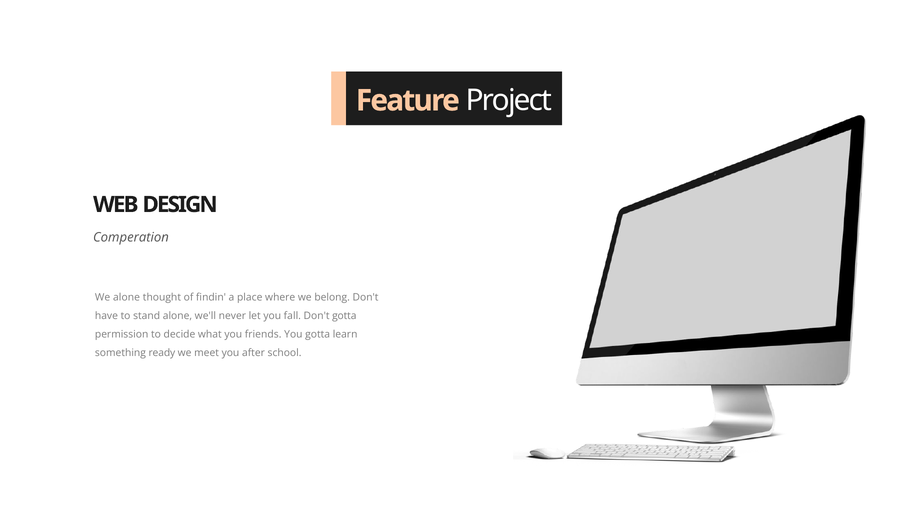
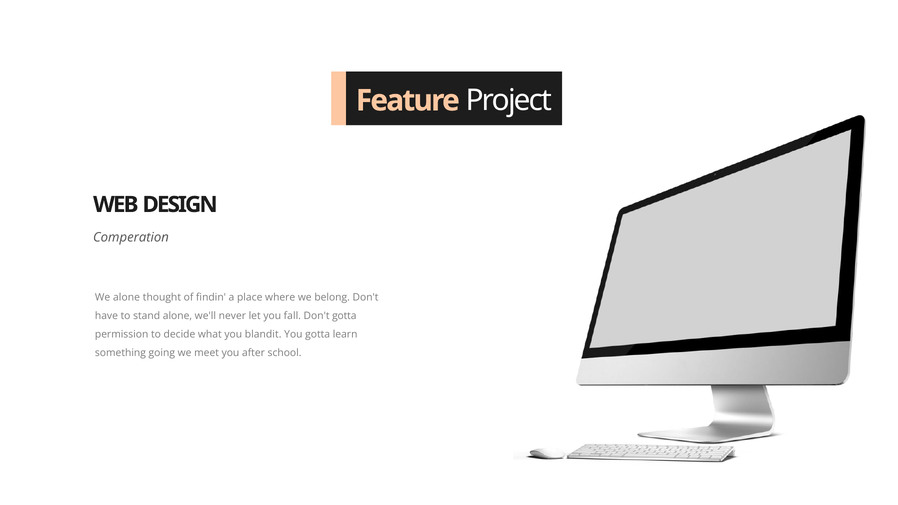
friends: friends -> blandit
ready: ready -> going
